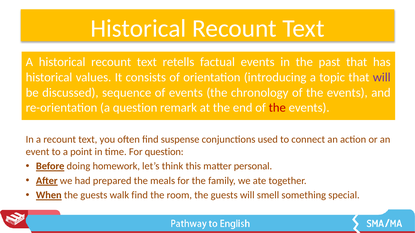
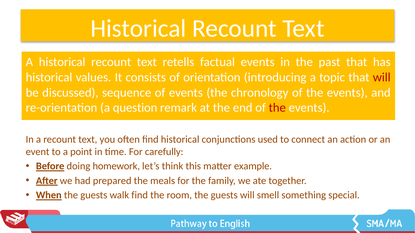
will at (382, 77) colour: purple -> red
find suspense: suspense -> historical
For question: question -> carefully
personal: personal -> example
